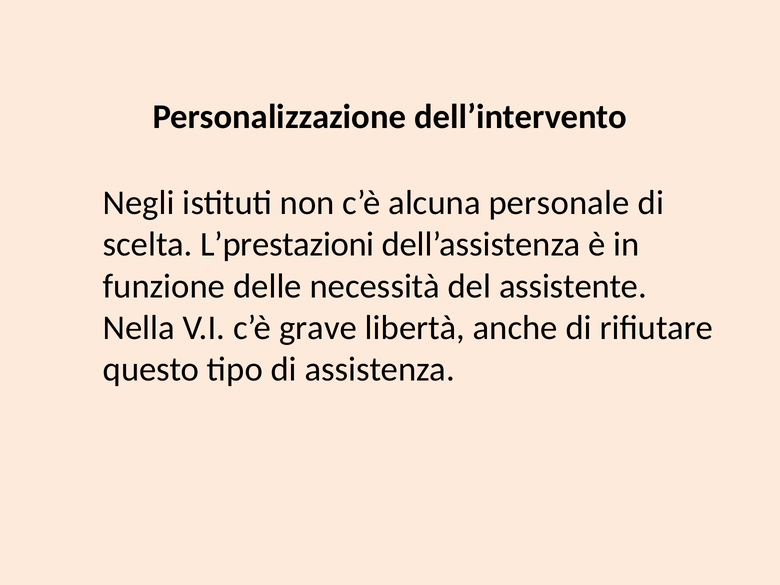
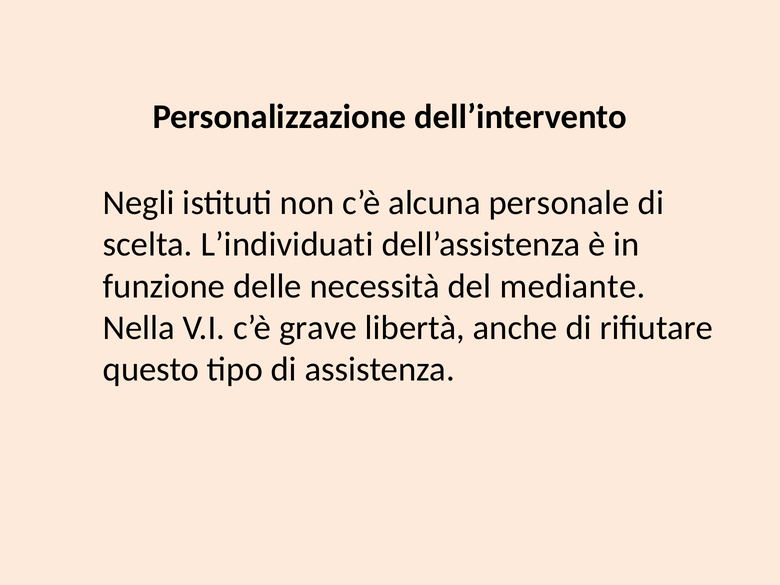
L’prestazioni: L’prestazioni -> L’individuati
assistente: assistente -> mediante
